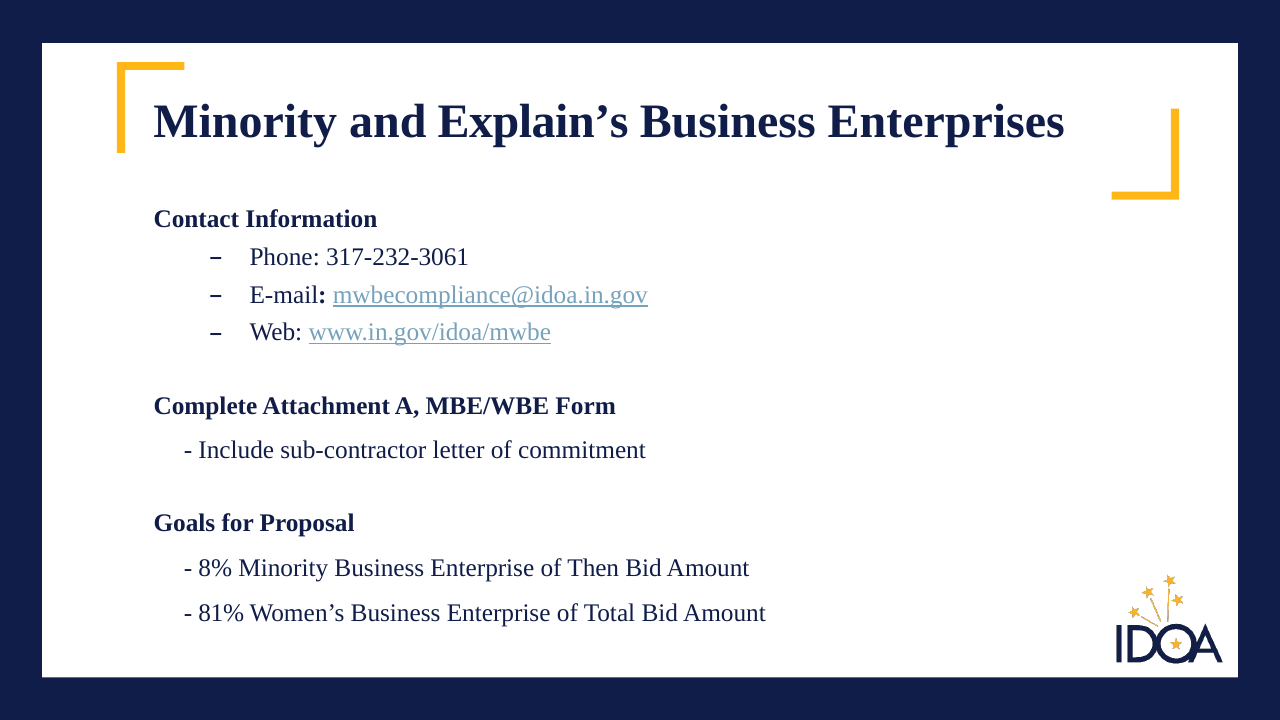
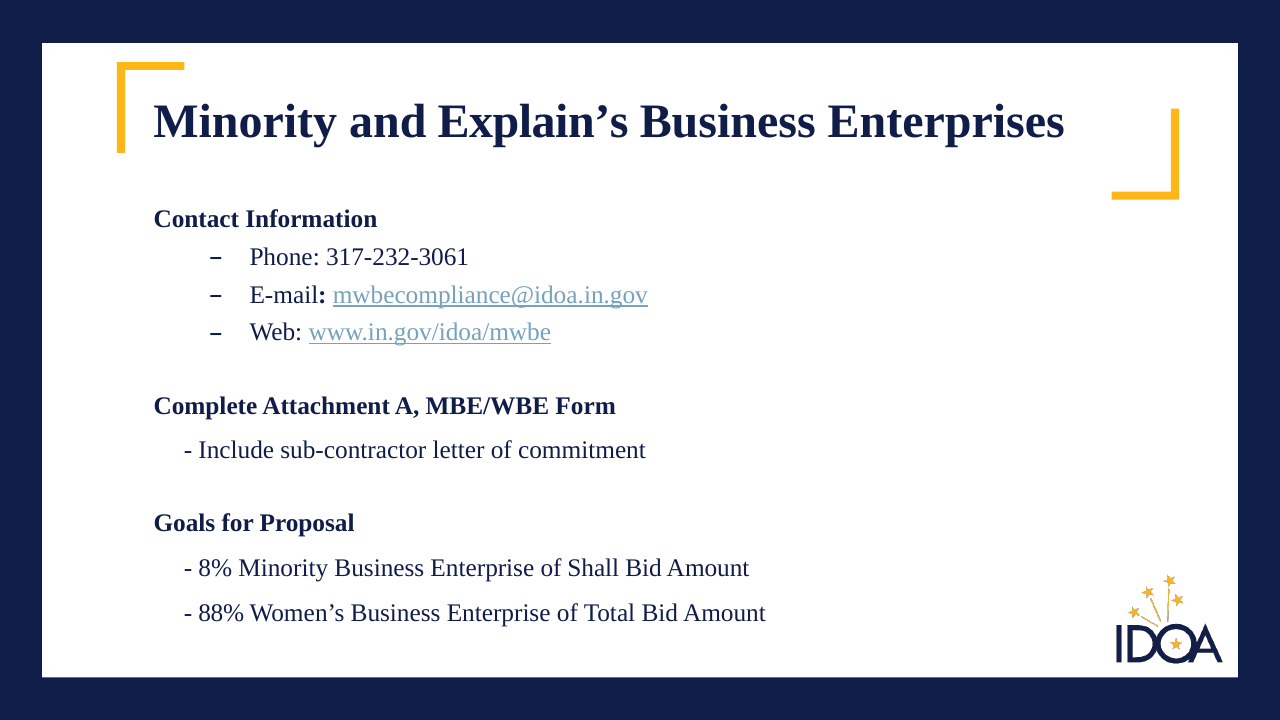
Then: Then -> Shall
81%: 81% -> 88%
